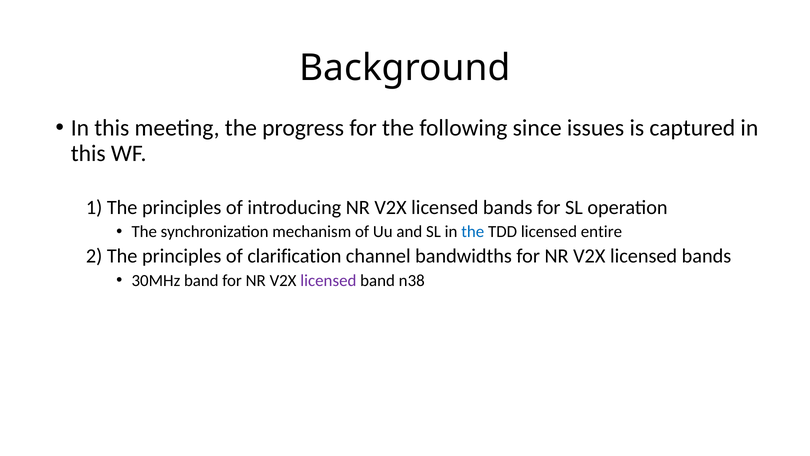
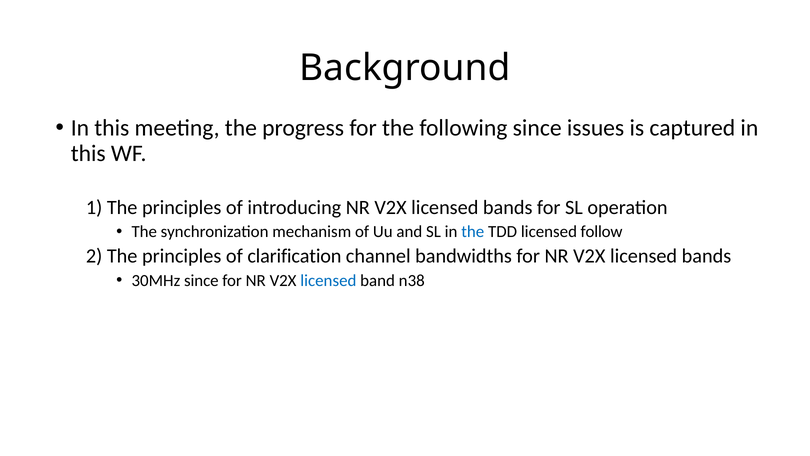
entire: entire -> follow
30MHz band: band -> since
licensed at (328, 280) colour: purple -> blue
